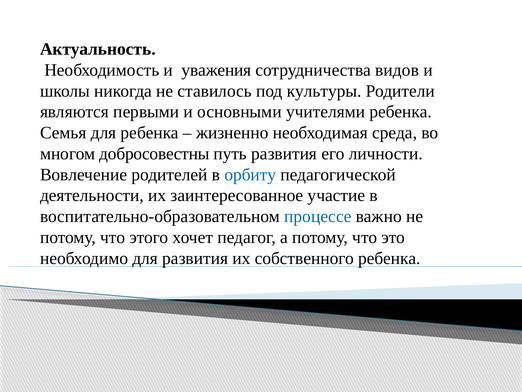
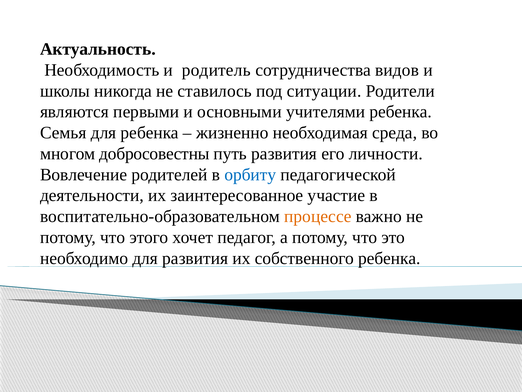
уважения: уважения -> родитель
культуры: культуры -> ситуации
процессе colour: blue -> orange
